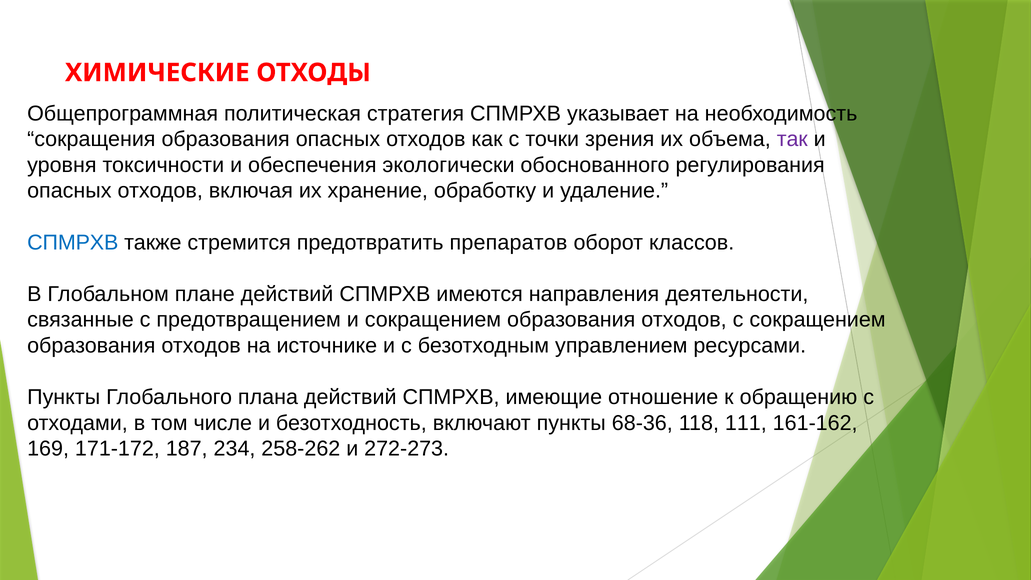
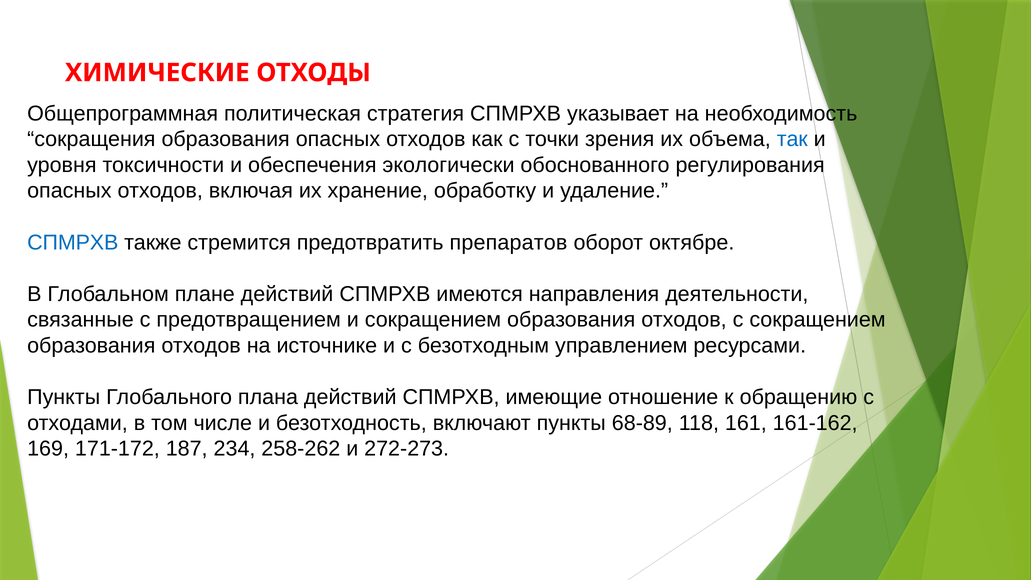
так colour: purple -> blue
классов: классов -> октябре
68-36: 68-36 -> 68-89
111: 111 -> 161
